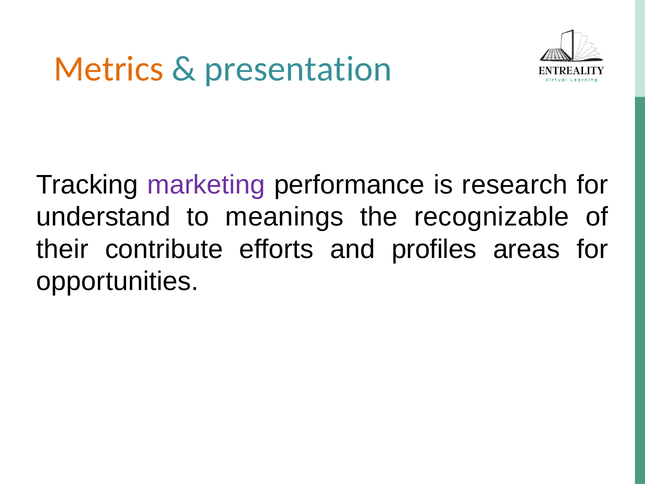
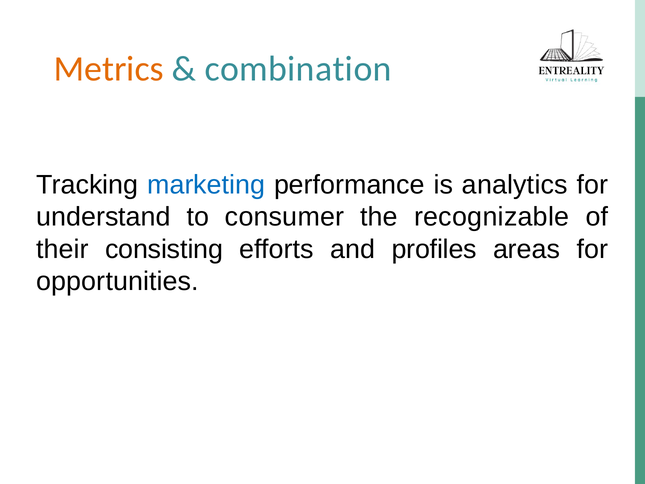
presentation: presentation -> combination
marketing colour: purple -> blue
research: research -> analytics
meanings: meanings -> consumer
contribute: contribute -> consisting
